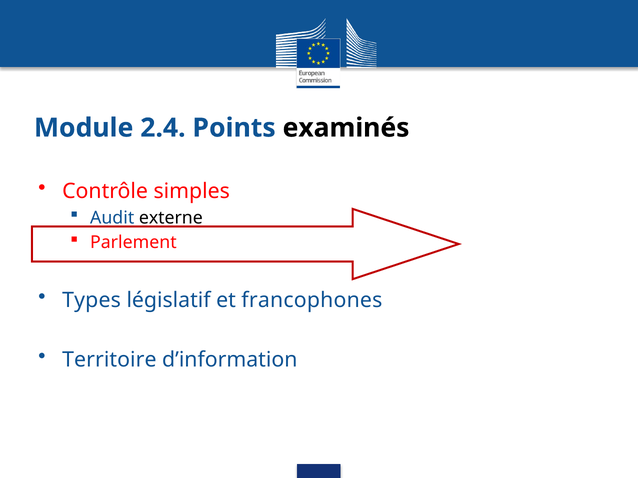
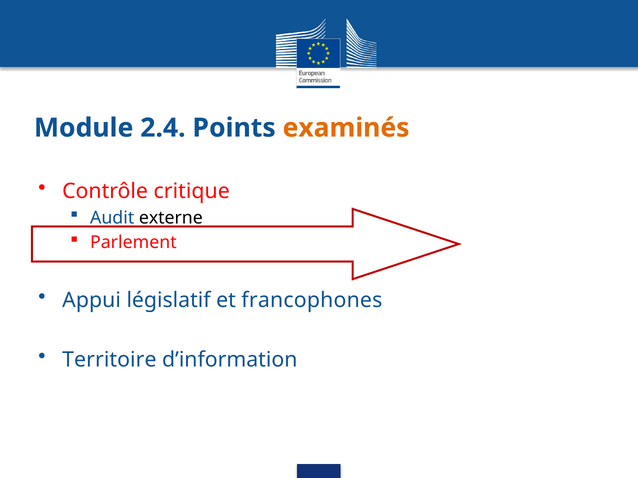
examinés colour: black -> orange
simples: simples -> critique
Types: Types -> Appui
